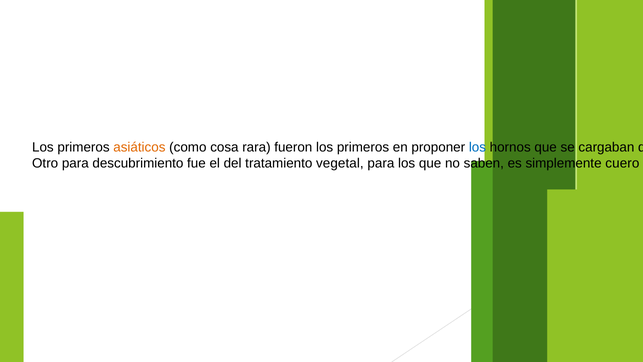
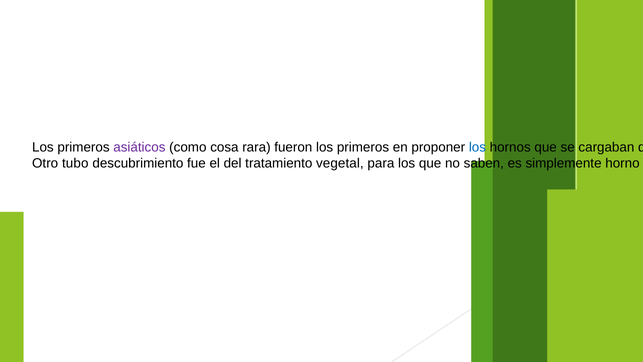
asiáticos colour: orange -> purple
Otro para: para -> tubo
cuero: cuero -> horno
